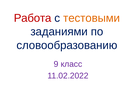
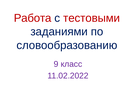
тестовыми colour: orange -> red
